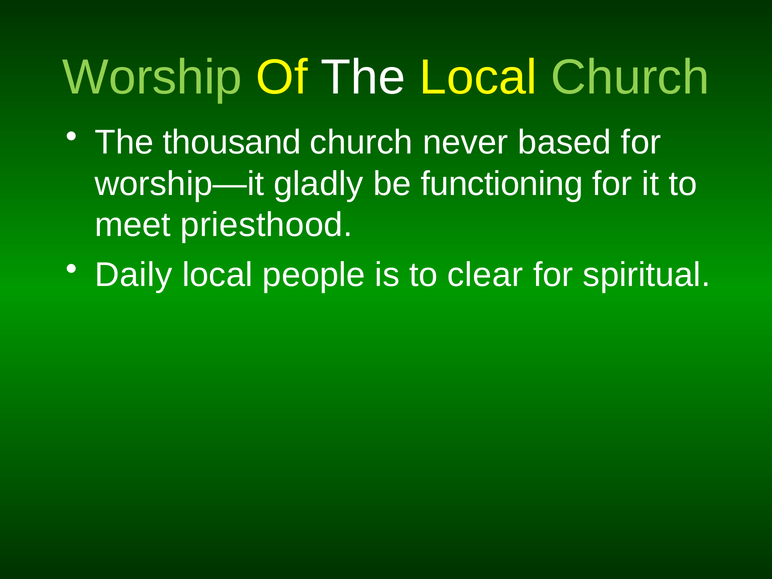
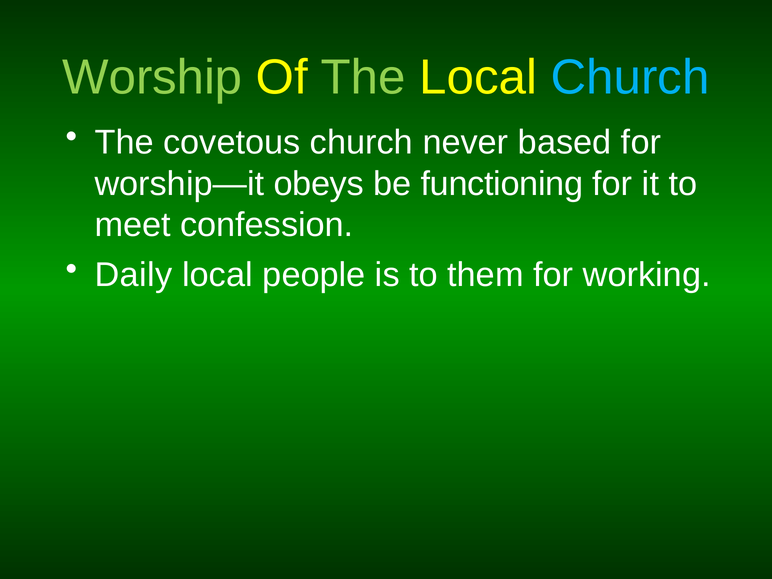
The at (363, 77) colour: white -> light green
Church at (630, 77) colour: light green -> light blue
thousand: thousand -> covetous
gladly: gladly -> obeys
priesthood: priesthood -> confession
clear: clear -> them
spiritual: spiritual -> working
